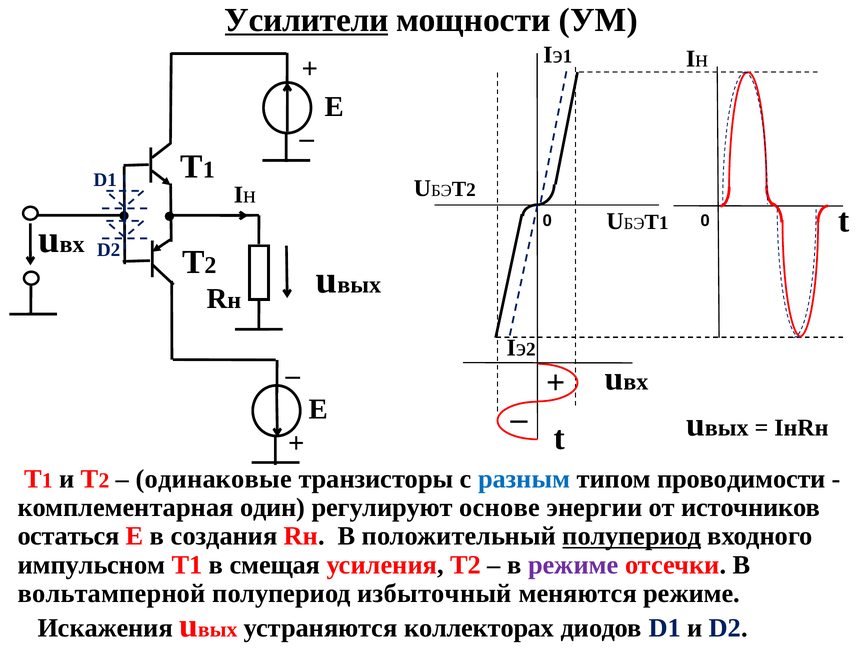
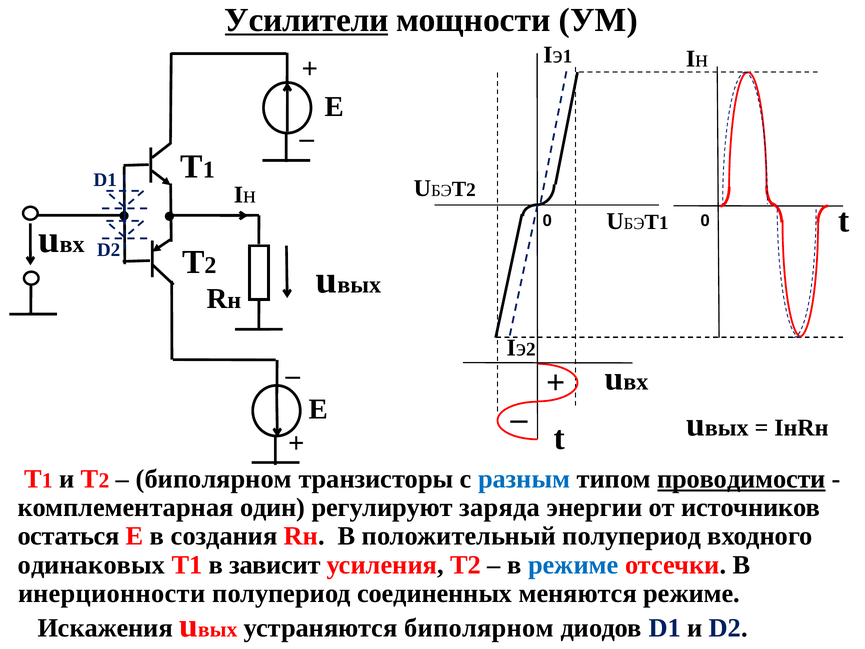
одинаковые at (214, 479): одинаковые -> биполярном
проводимости underline: none -> present
основе: основе -> заряда
полупериод at (632, 536) underline: present -> none
импульсном: импульсном -> одинаковых
смещая: смещая -> зависит
режиме at (573, 565) colour: purple -> blue
вольтамперной: вольтамперной -> инерционности
избыточный: избыточный -> соединенных
устраняются коллекторах: коллекторах -> биполярном
